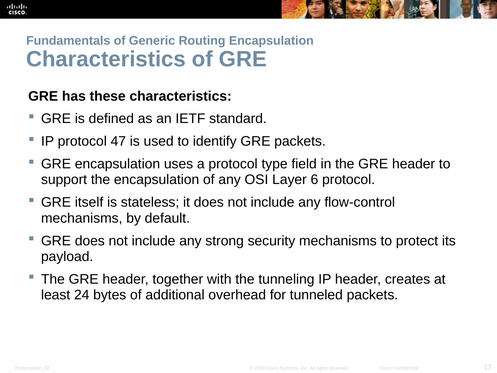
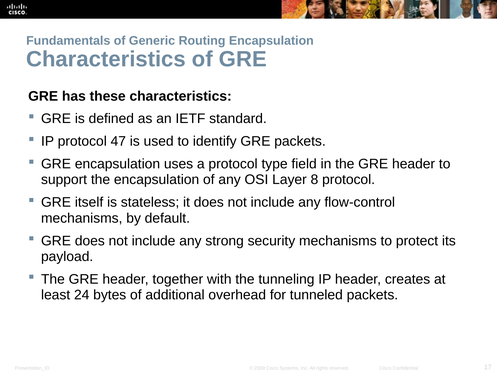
6: 6 -> 8
